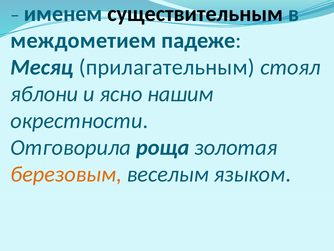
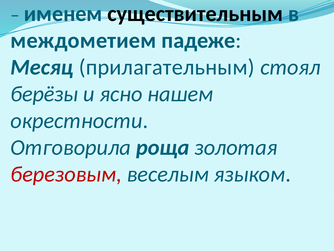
яблони: яблони -> берёзы
нашим: нашим -> нашем
березовым colour: orange -> red
